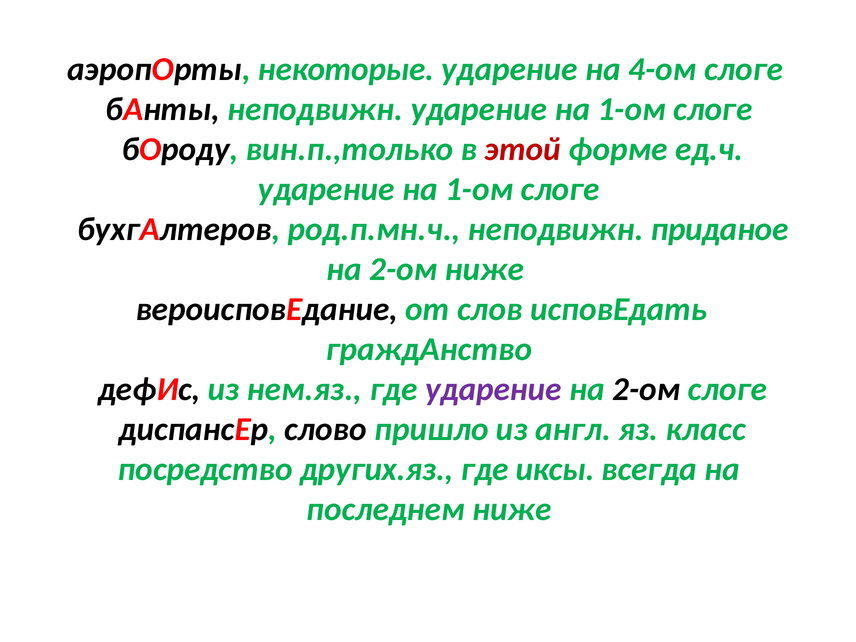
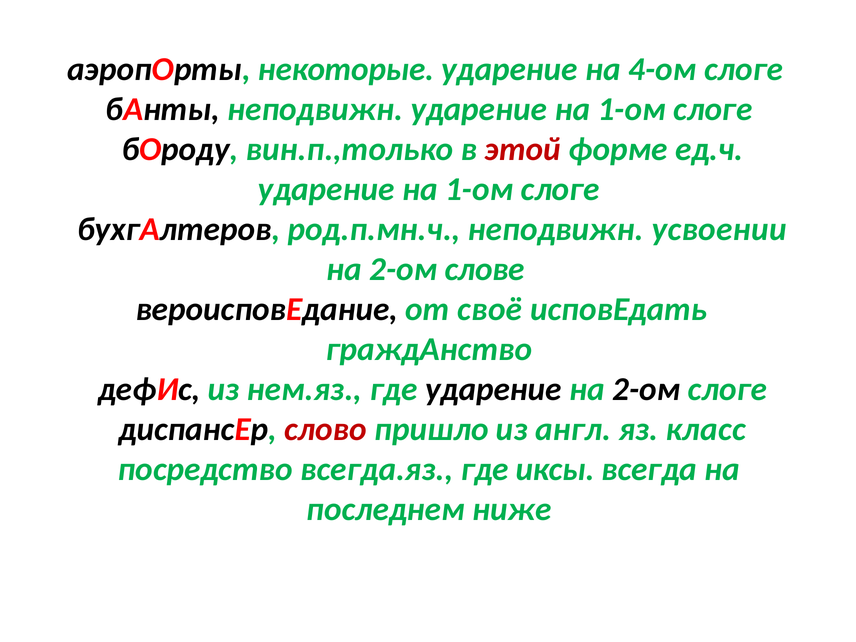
приданое: приданое -> усвоении
2-ом ниже: ниже -> слове
слов: слов -> своё
ударение at (493, 389) colour: purple -> black
слово colour: black -> red
других.яз: других.яз -> всегда.яз
